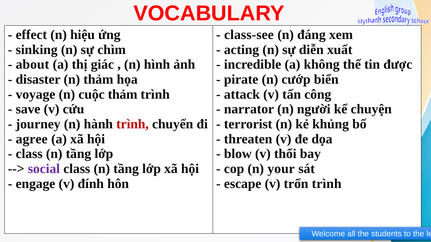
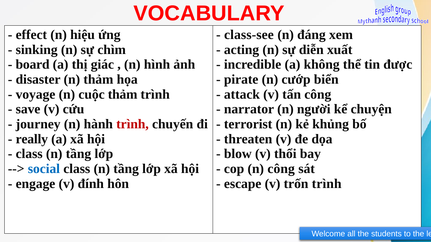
about: about -> board
agree: agree -> really
social colour: purple -> blue
n your: your -> công
